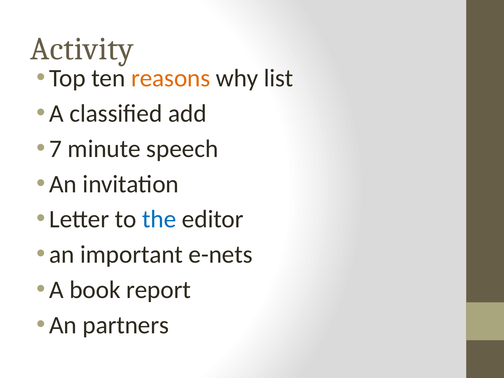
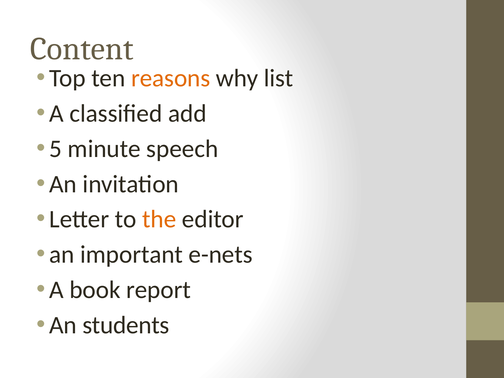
Activity: Activity -> Content
7: 7 -> 5
the colour: blue -> orange
partners: partners -> students
